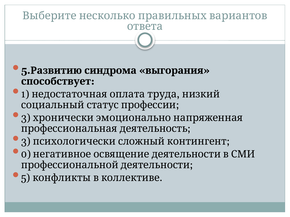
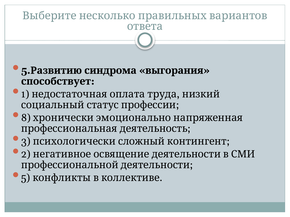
3 at (26, 118): 3 -> 8
0: 0 -> 2
